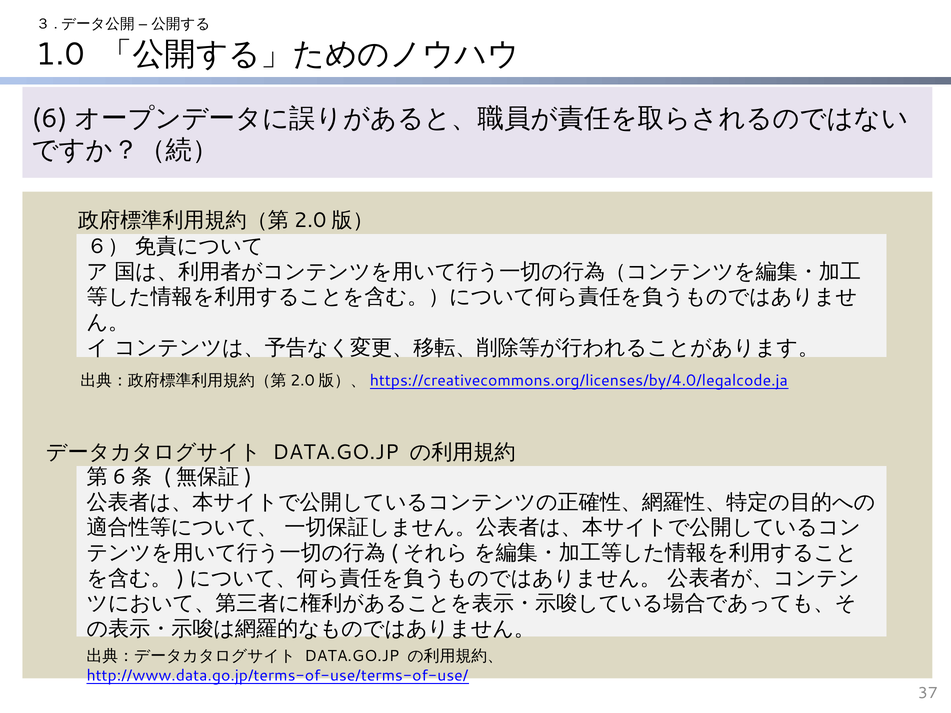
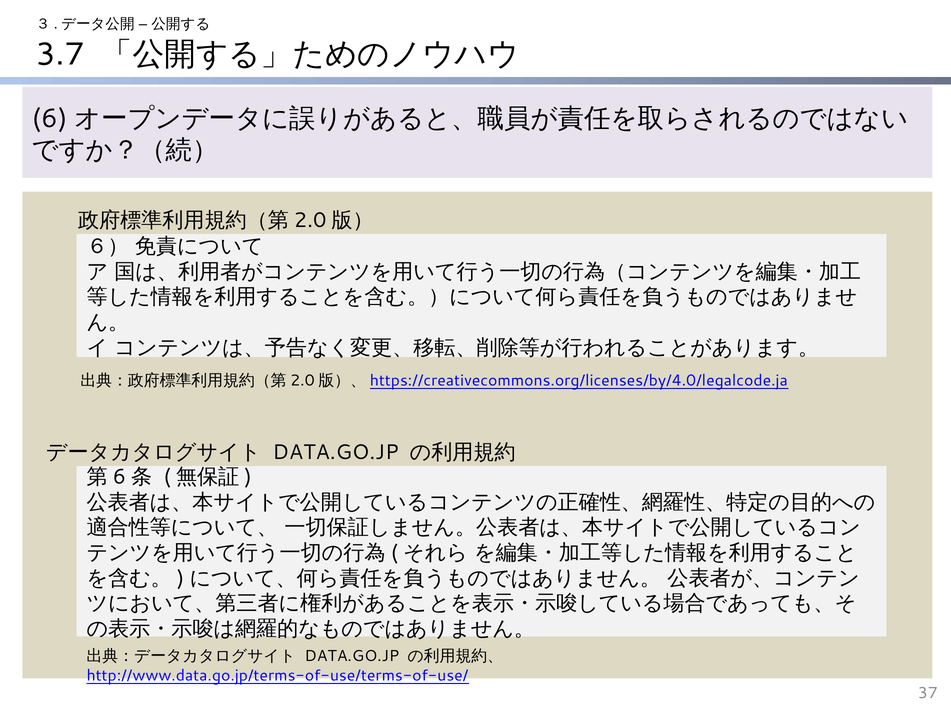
1.0: 1.0 -> 3.7
